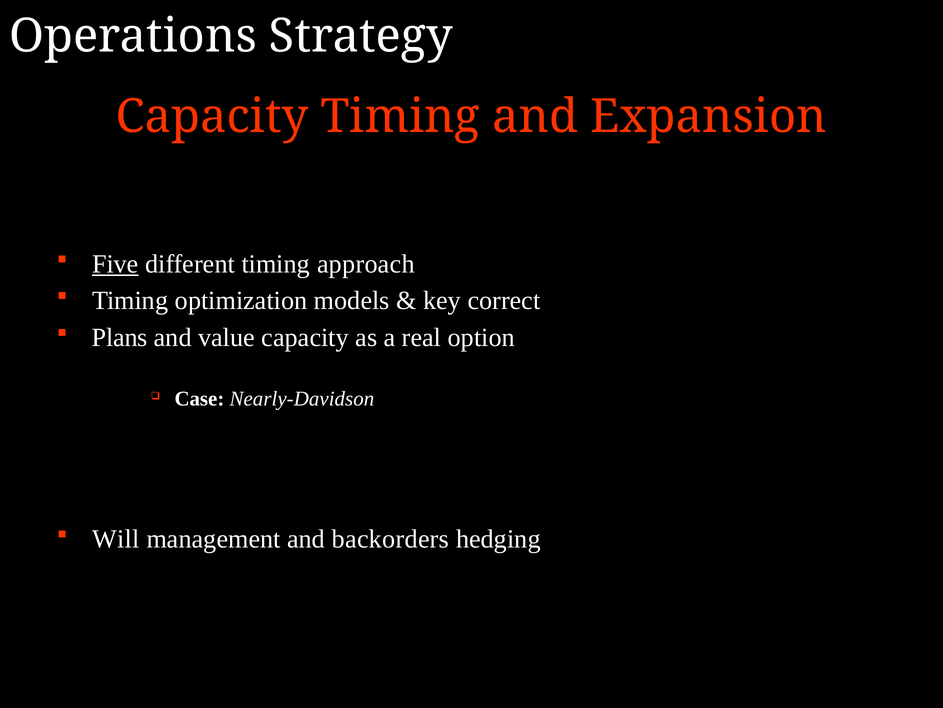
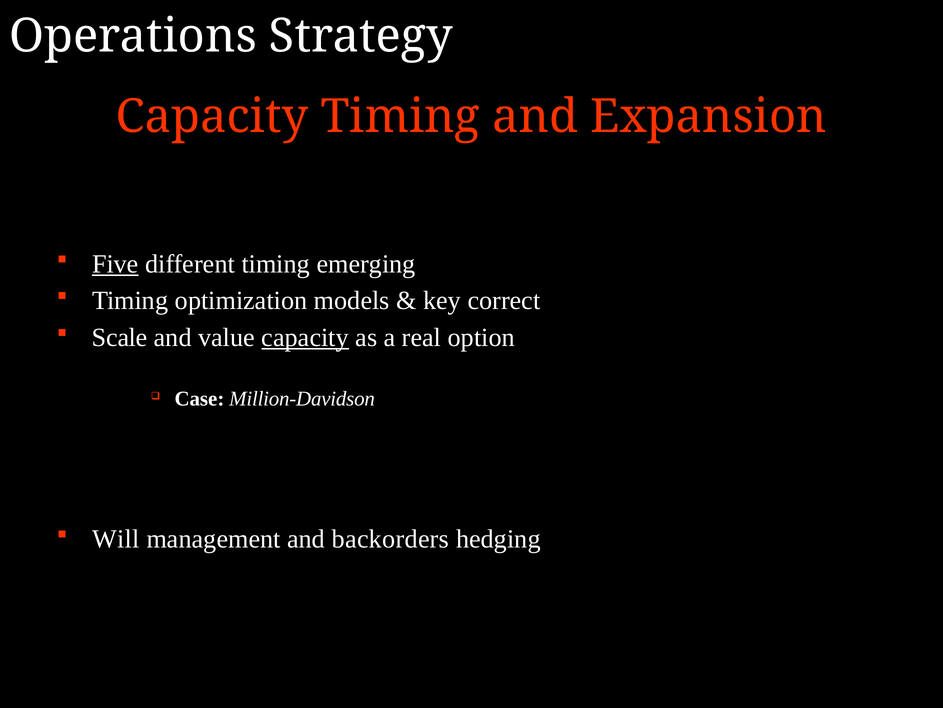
approach: approach -> emerging
Plans: Plans -> Scale
capacity at (305, 337) underline: none -> present
Nearly-Davidson: Nearly-Davidson -> Million-Davidson
